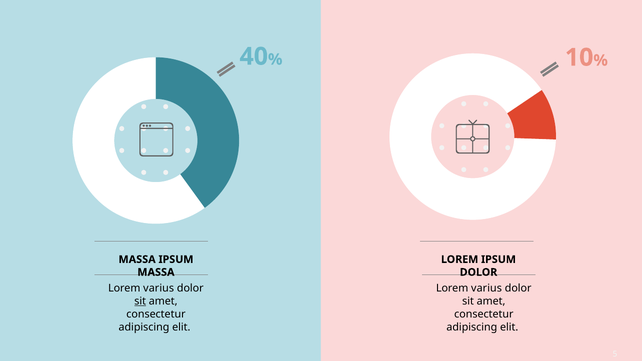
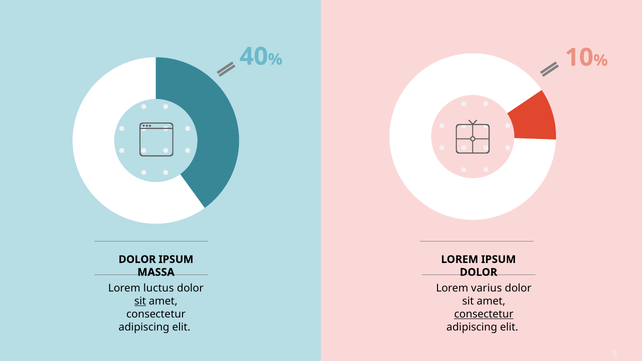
MASSA at (137, 259): MASSA -> DOLOR
varius at (159, 289): varius -> luctus
consectetur at (484, 314) underline: none -> present
